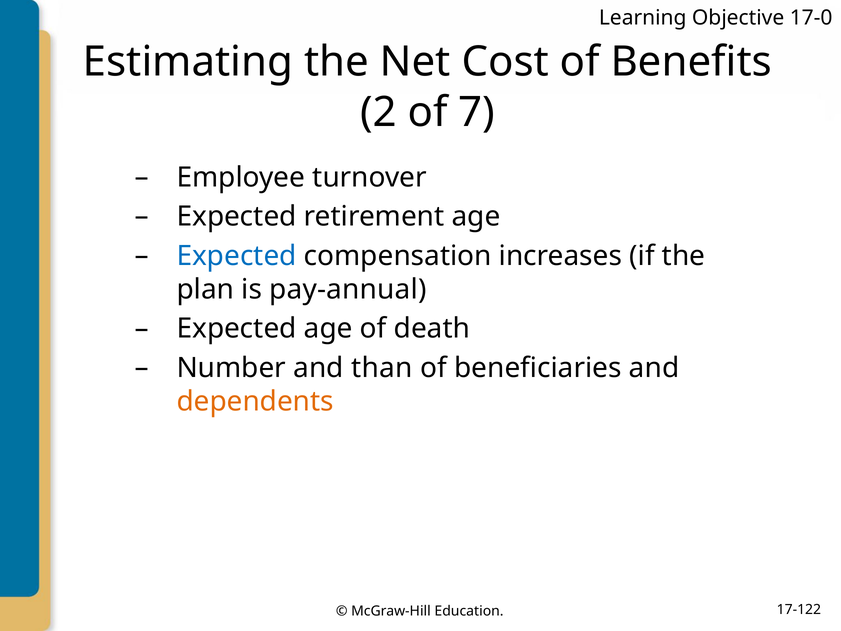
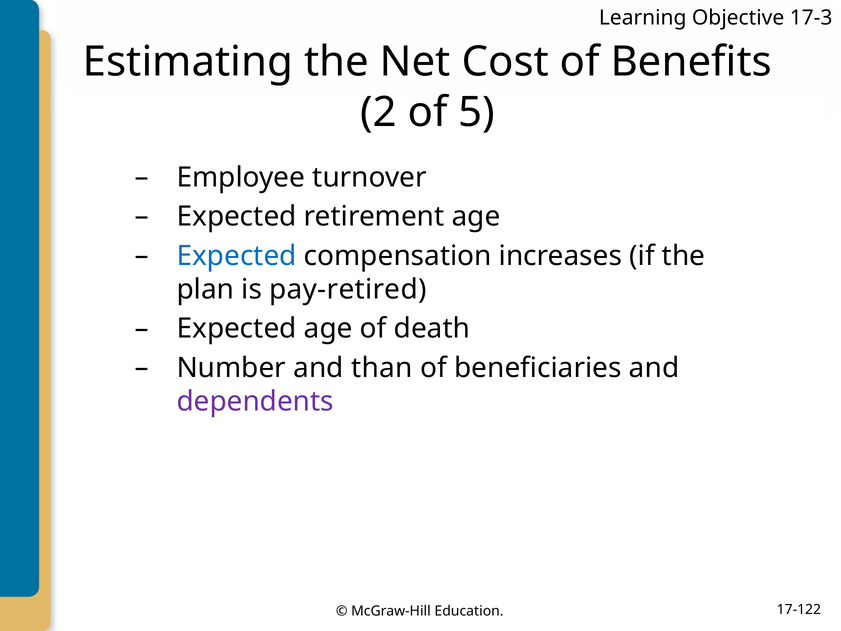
17-0: 17-0 -> 17-3
7: 7 -> 5
pay-annual: pay-annual -> pay-retired
dependents colour: orange -> purple
